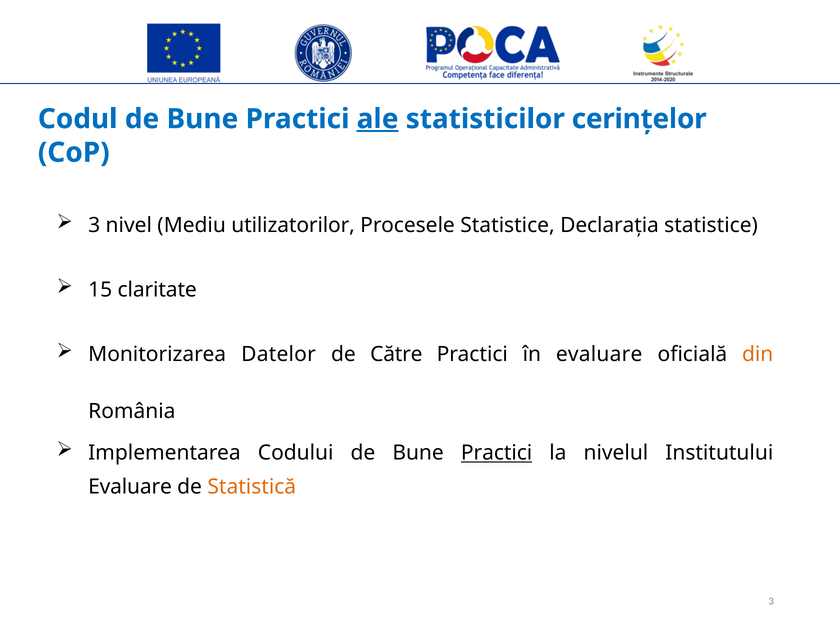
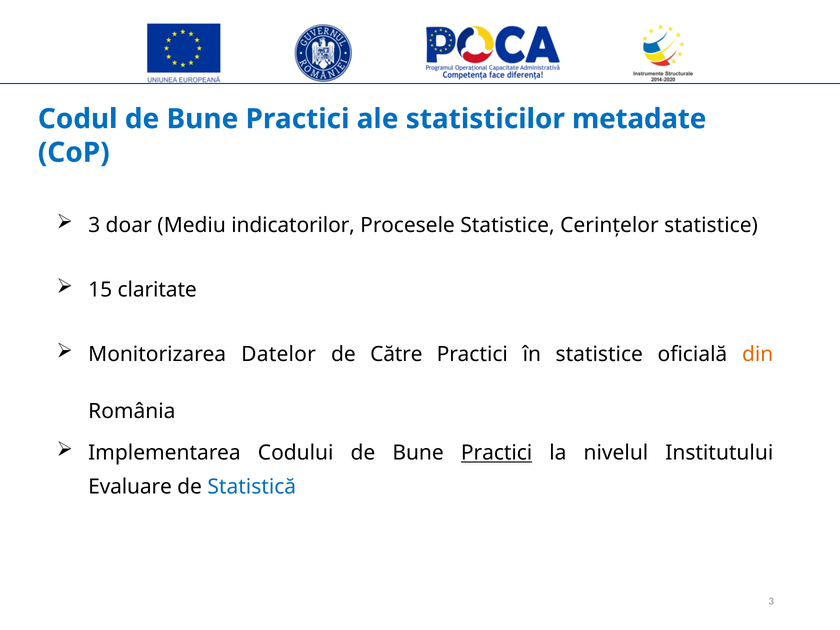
ale underline: present -> none
cerințelor: cerințelor -> metadate
nivel: nivel -> doar
utilizatorilor: utilizatorilor -> indicatorilor
Declarația: Declarația -> Cerințelor
în evaluare: evaluare -> statistice
Statistică colour: orange -> blue
